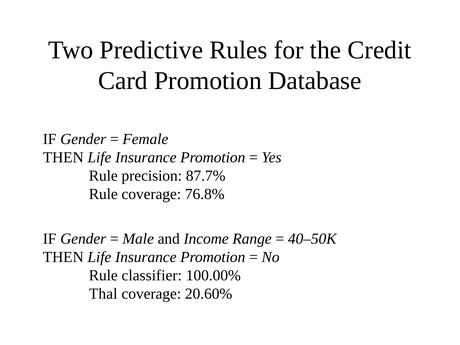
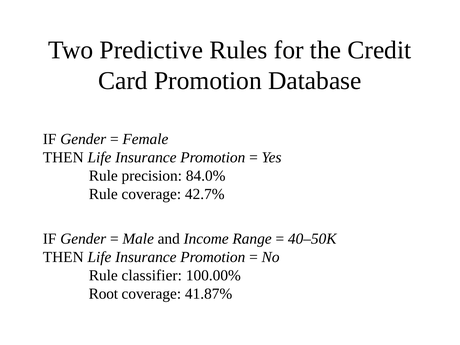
87.7%: 87.7% -> 84.0%
76.8%: 76.8% -> 42.7%
Thal: Thal -> Root
20.60%: 20.60% -> 41.87%
